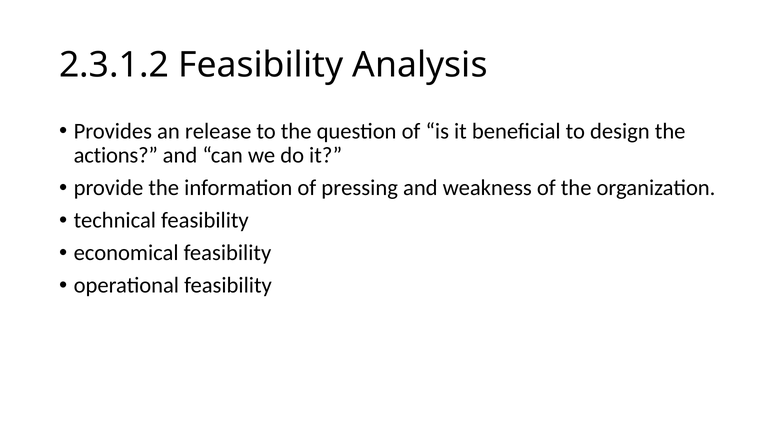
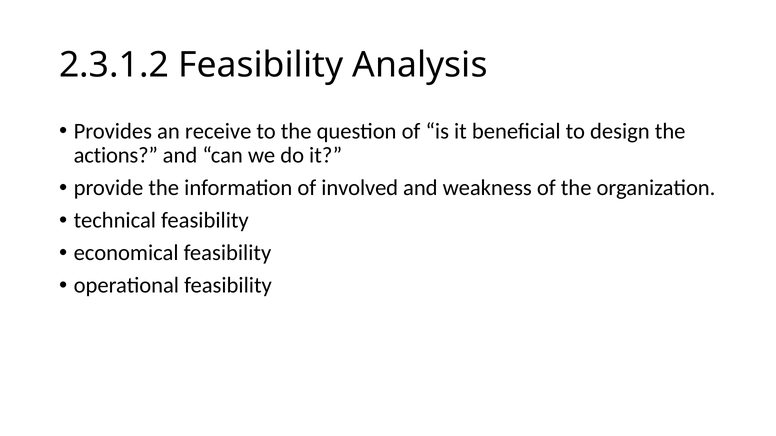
release: release -> receive
pressing: pressing -> involved
